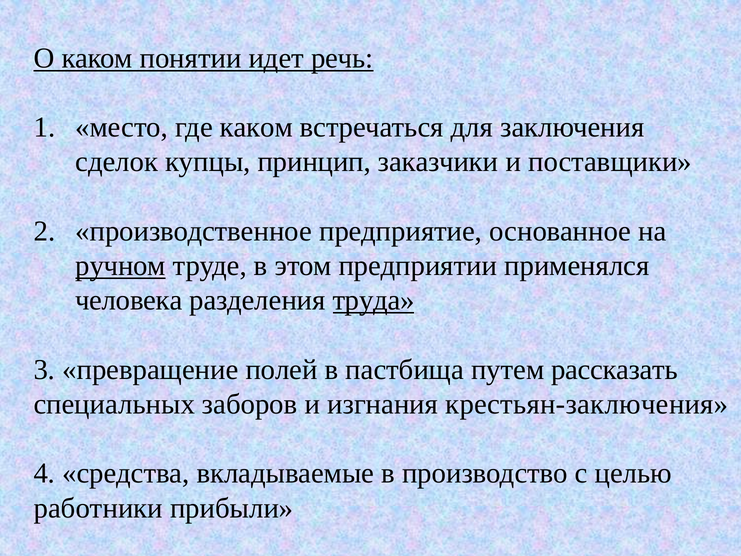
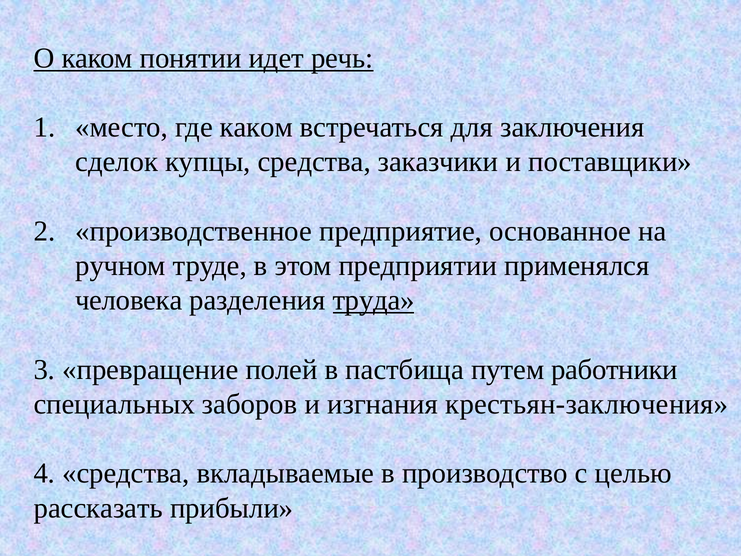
купцы принцип: принцип -> средства
ручном underline: present -> none
рассказать: рассказать -> работники
работники: работники -> рассказать
